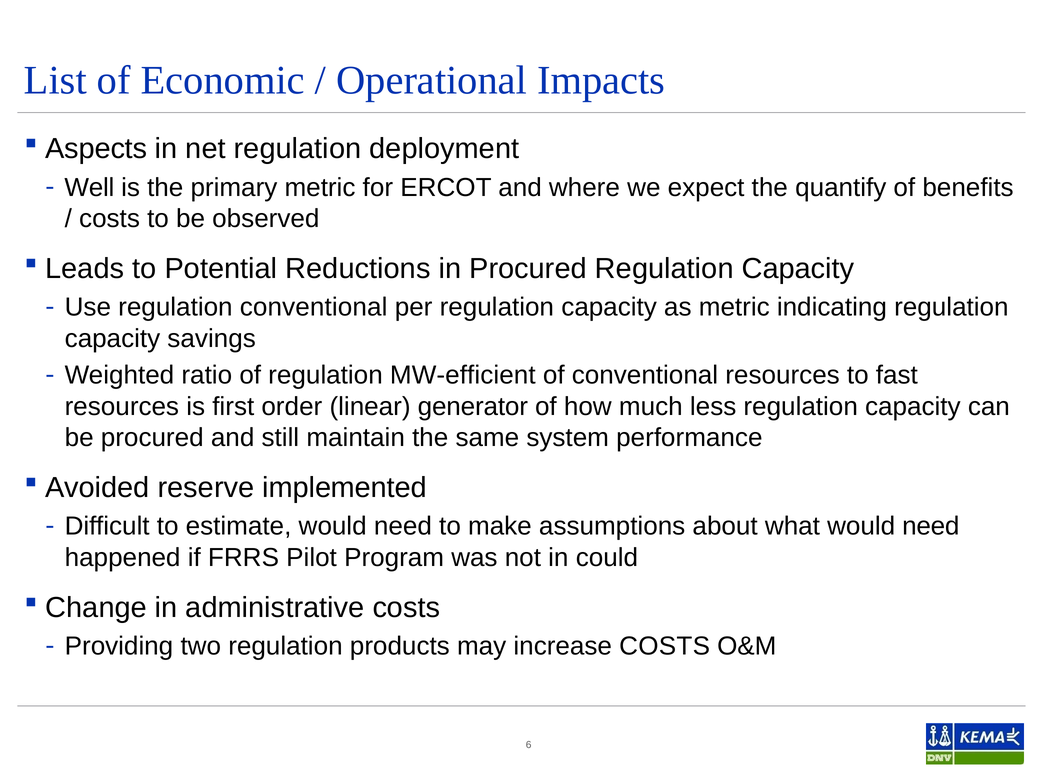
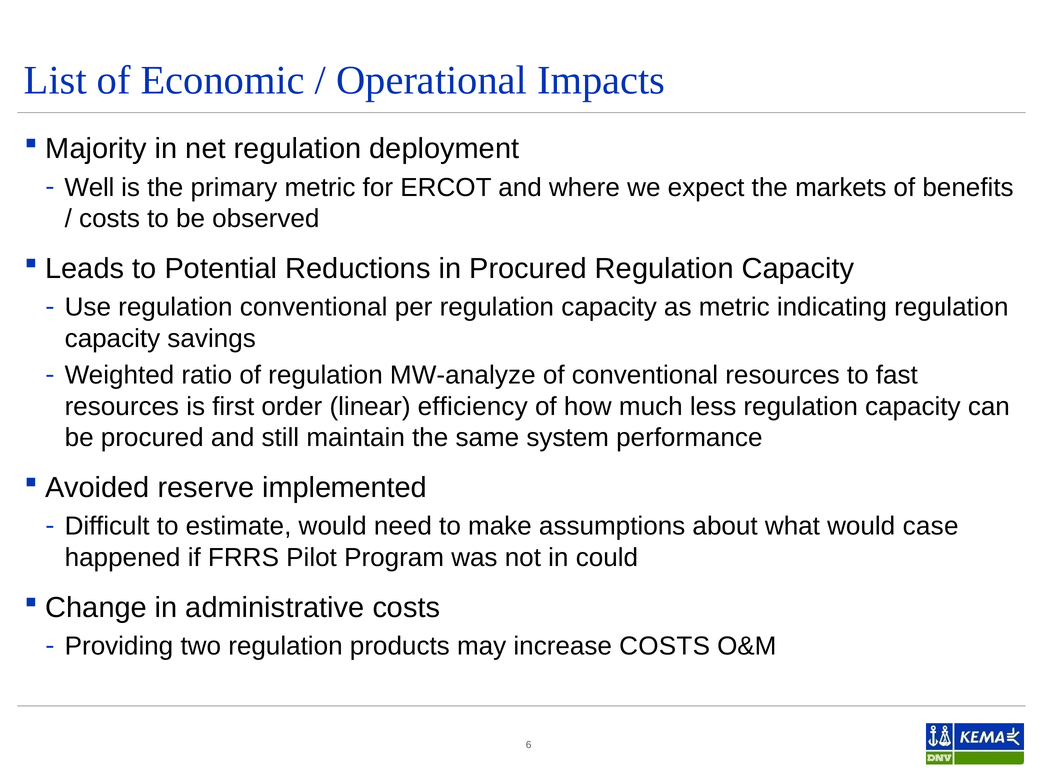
Aspects: Aspects -> Majority
quantify: quantify -> markets
MW-efficient: MW-efficient -> MW-analyze
generator: generator -> efficiency
what would need: need -> case
